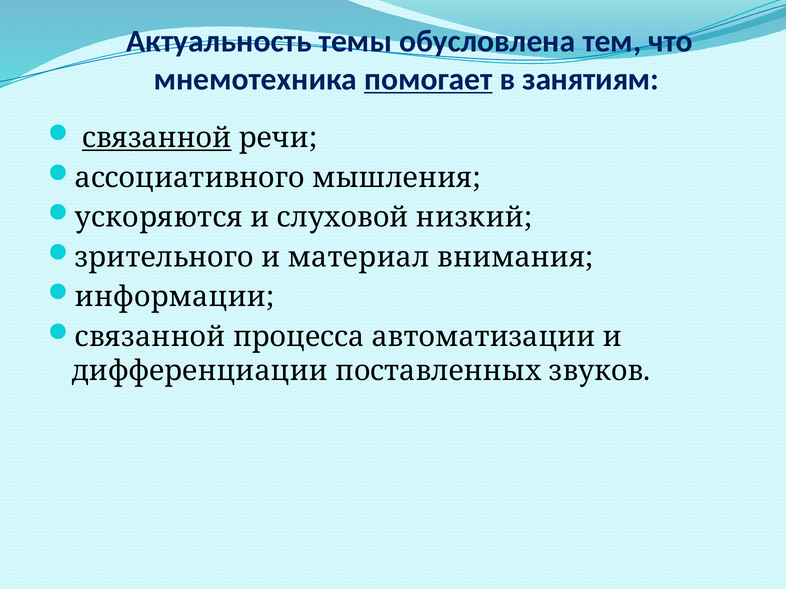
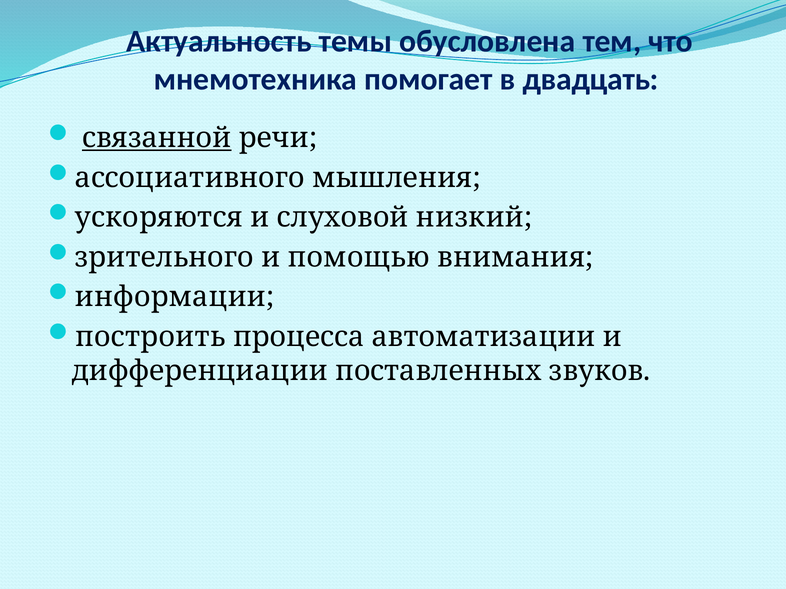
помогает underline: present -> none
занятиям: занятиям -> двадцать
материал: материал -> помощью
связанной at (150, 337): связанной -> построить
